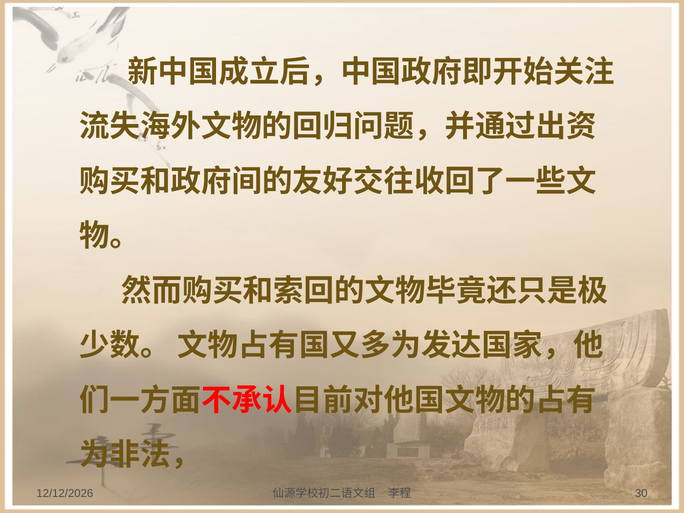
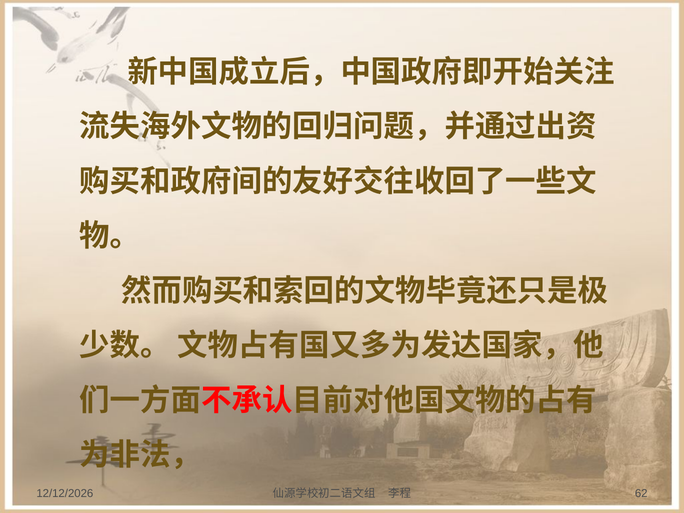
30: 30 -> 62
